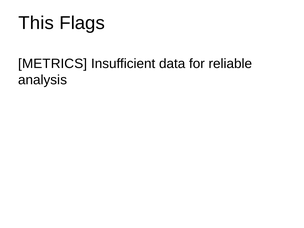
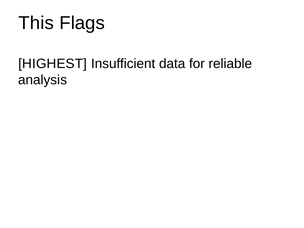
METRICS: METRICS -> HIGHEST
